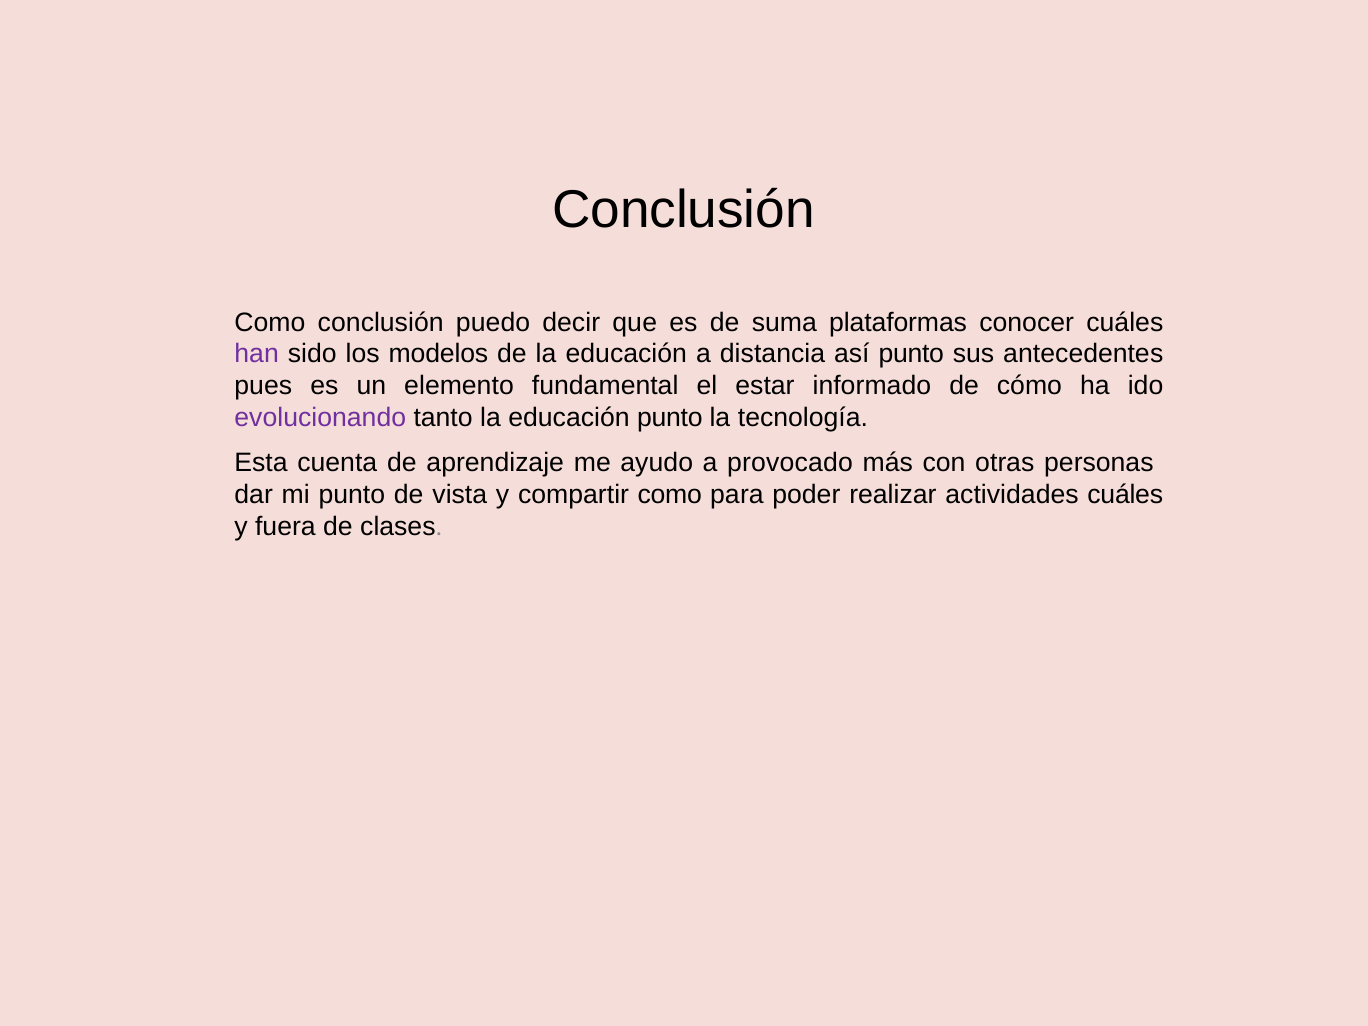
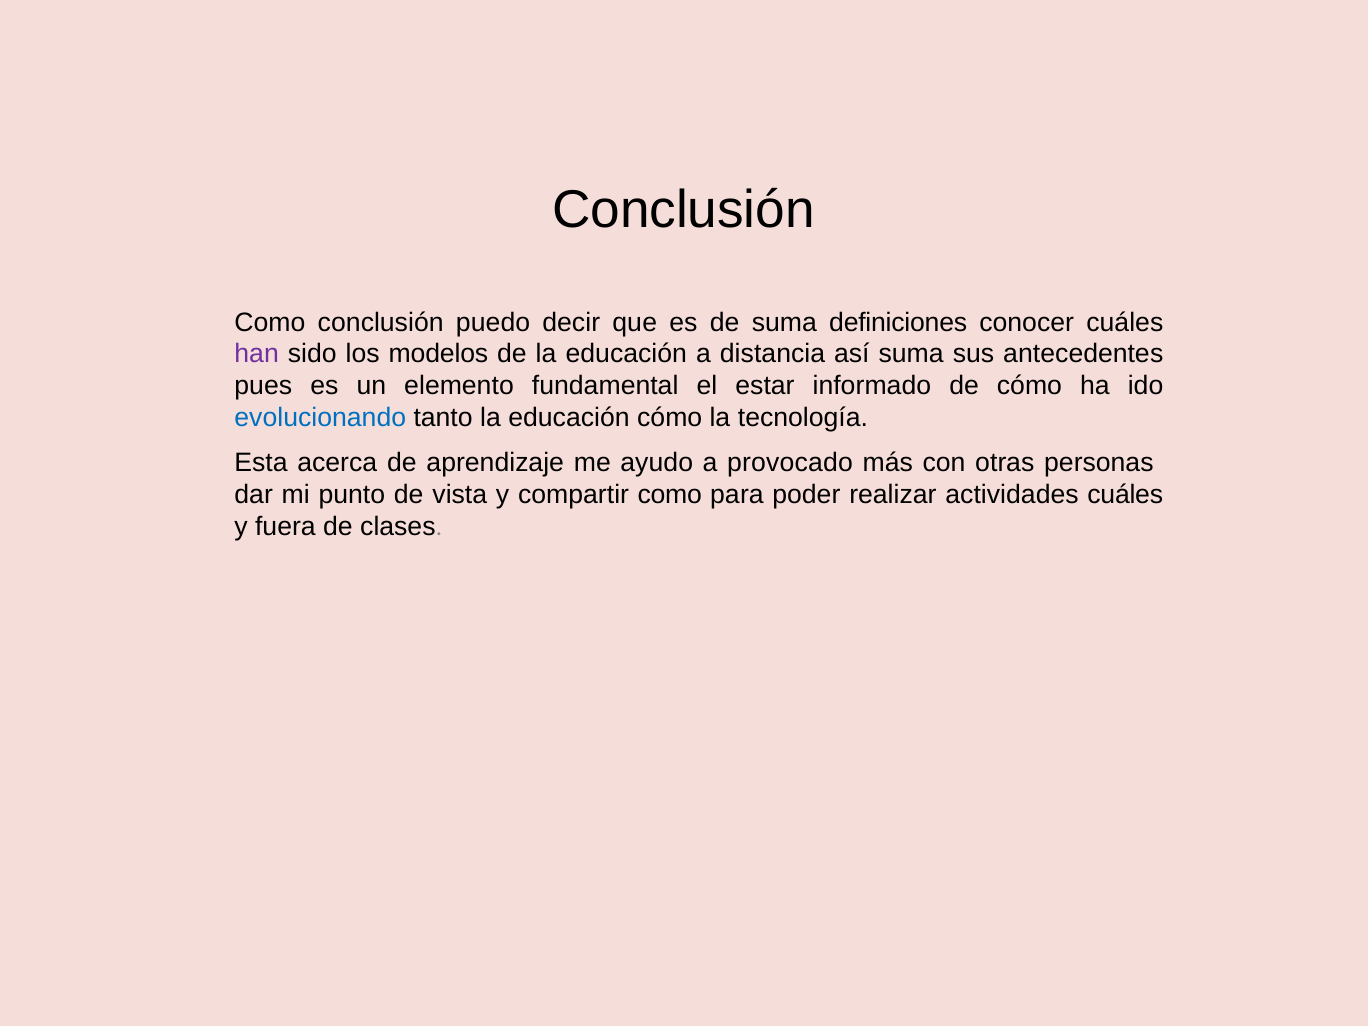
plataformas: plataformas -> definiciones
así punto: punto -> suma
evolucionando colour: purple -> blue
educación punto: punto -> cómo
cuenta: cuenta -> acerca
